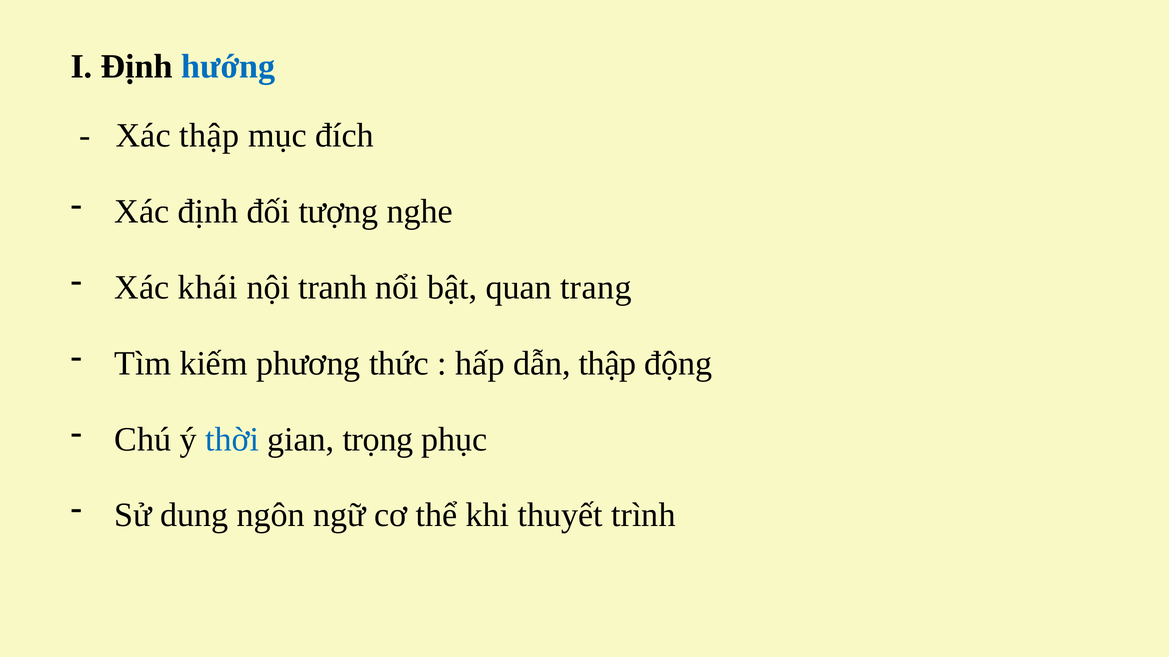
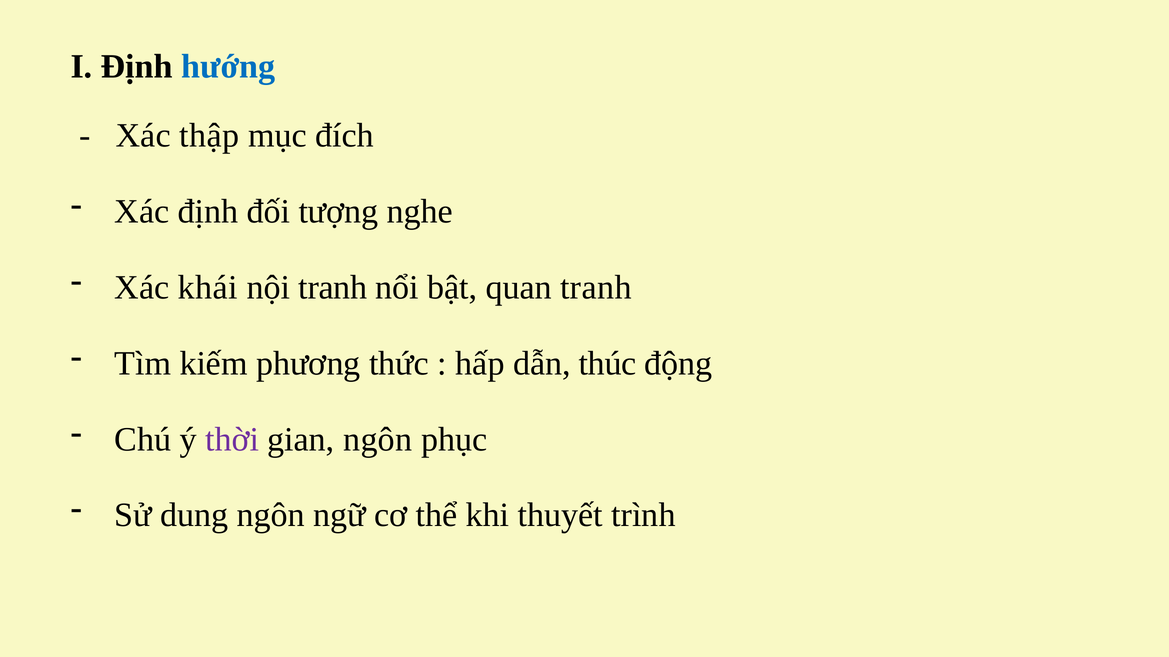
quan trang: trang -> tranh
dẫn thập: thập -> thúc
thời colour: blue -> purple
gian trọng: trọng -> ngôn
